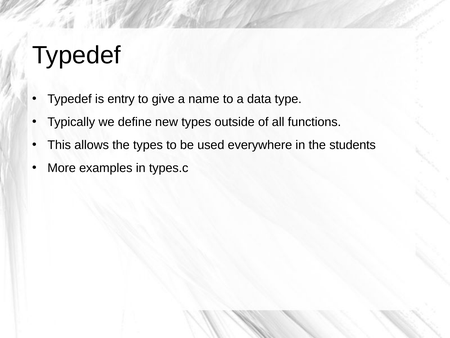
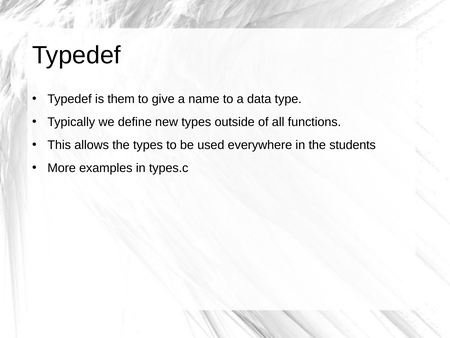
entry: entry -> them
